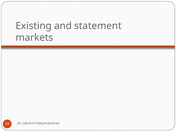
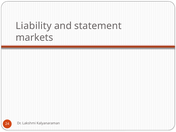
Existing: Existing -> Liability
